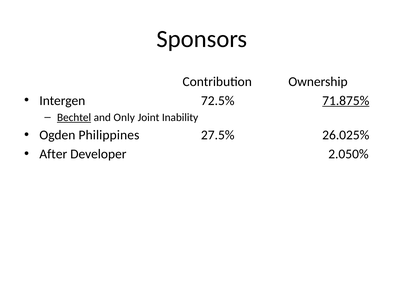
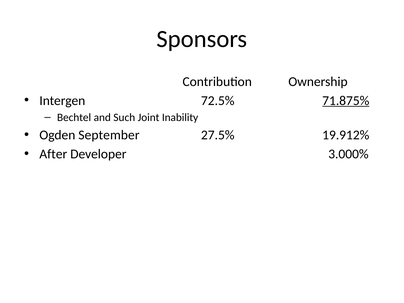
Bechtel underline: present -> none
Only: Only -> Such
Philippines: Philippines -> September
26.025%: 26.025% -> 19.912%
2.050%: 2.050% -> 3.000%
